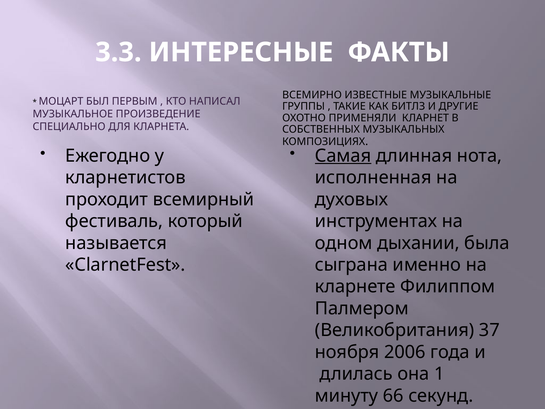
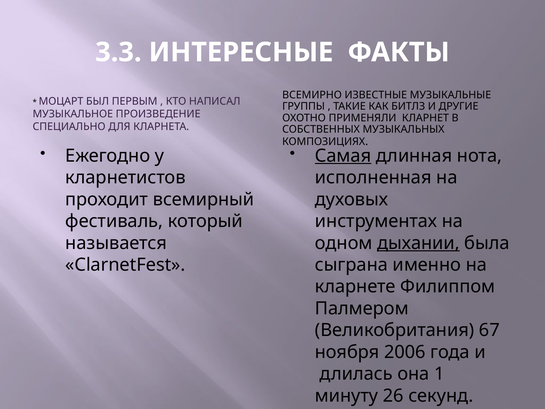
дыхании underline: none -> present
37: 37 -> 67
66: 66 -> 26
